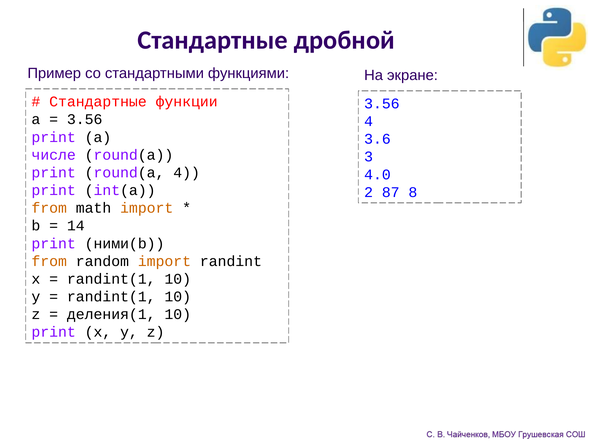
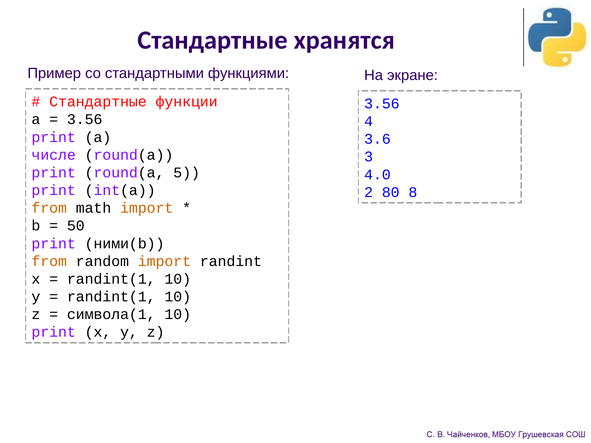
дробной: дробной -> хранятся
round(a 4: 4 -> 5
87: 87 -> 80
14: 14 -> 50
деления(1: деления(1 -> символа(1
